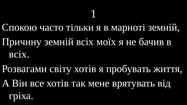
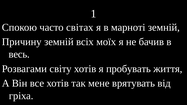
тільки: тільки -> світах
всіх at (19, 54): всіх -> весь
